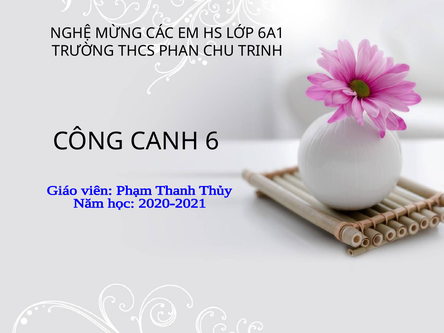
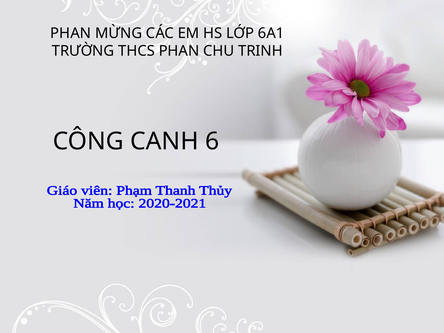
NGHỆ at (71, 33): NGHỆ -> PHAN
